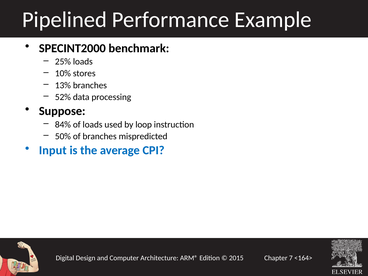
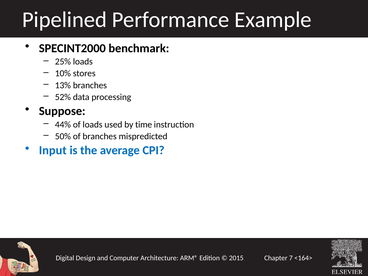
84%: 84% -> 44%
loop: loop -> time
